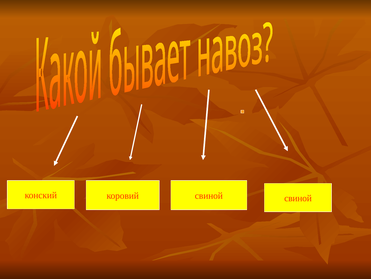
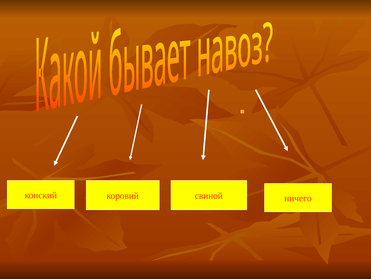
свиной свиной: свиной -> ничего
